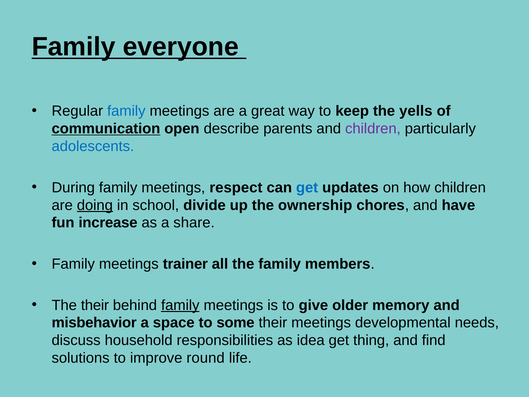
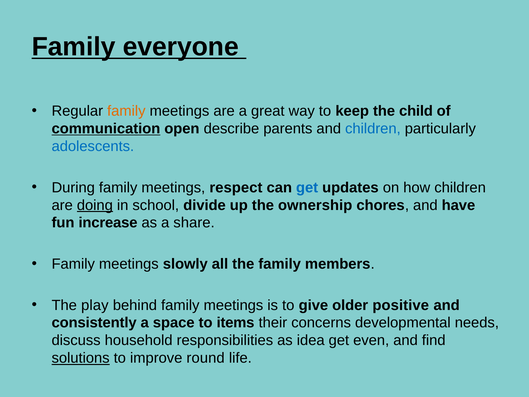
family at (126, 111) colour: blue -> orange
yells: yells -> child
children at (373, 129) colour: purple -> blue
trainer: trainer -> slowly
The their: their -> play
family at (180, 305) underline: present -> none
memory: memory -> positive
misbehavior: misbehavior -> consistently
some: some -> items
their meetings: meetings -> concerns
thing: thing -> even
solutions underline: none -> present
